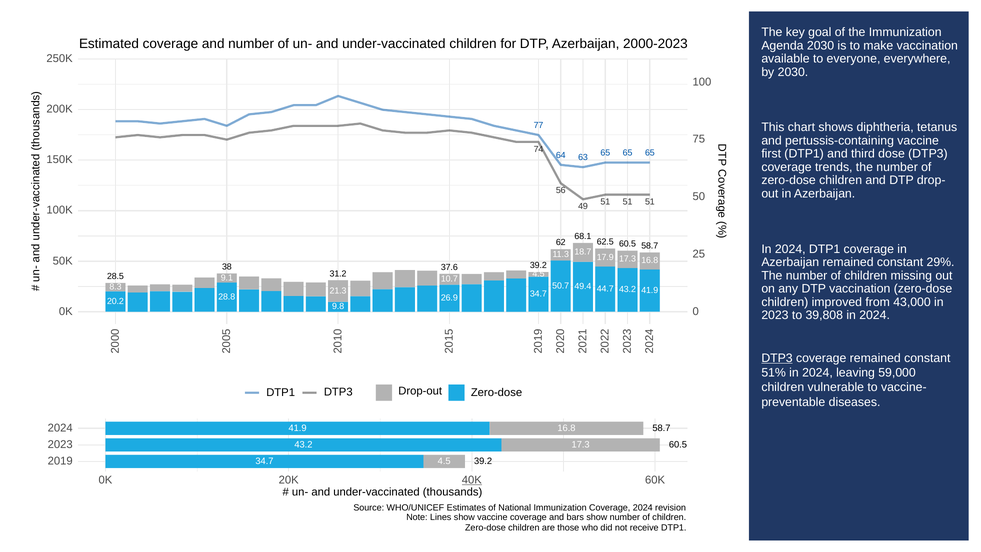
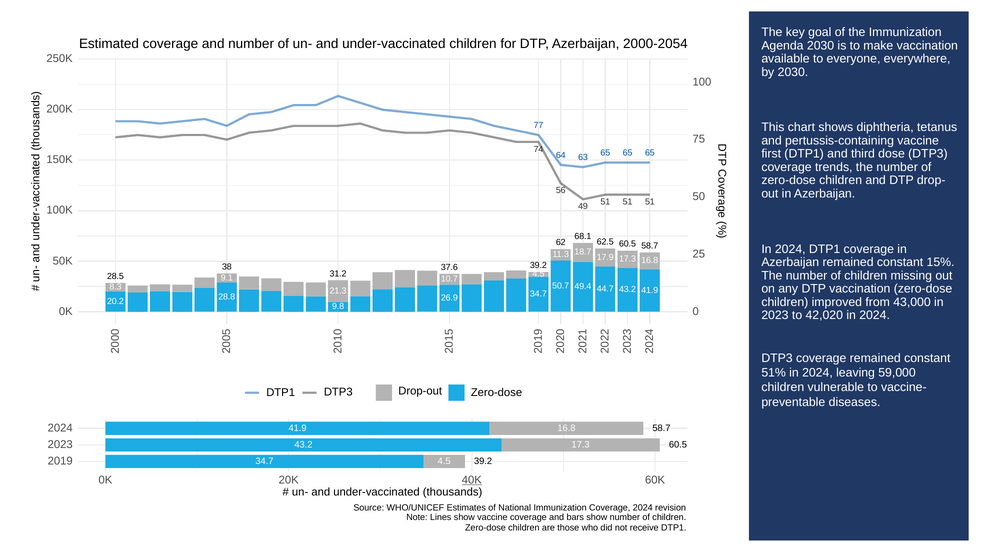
2000-2023: 2000-2023 -> 2000-2054
29%: 29% -> 15%
39,808: 39,808 -> 42,020
DTP3 at (777, 358) underline: present -> none
